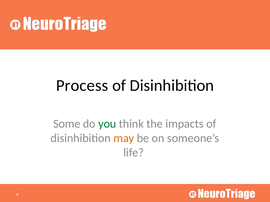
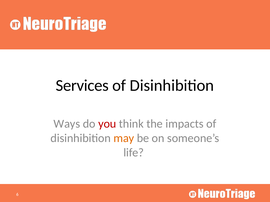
Process: Process -> Services
Some: Some -> Ways
you colour: green -> red
